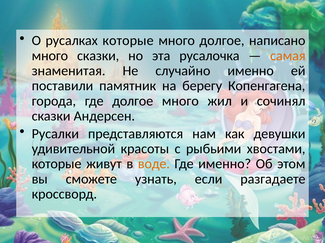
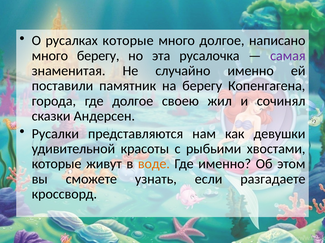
много сказки: сказки -> берегу
самая colour: orange -> purple
долгое много: много -> своею
